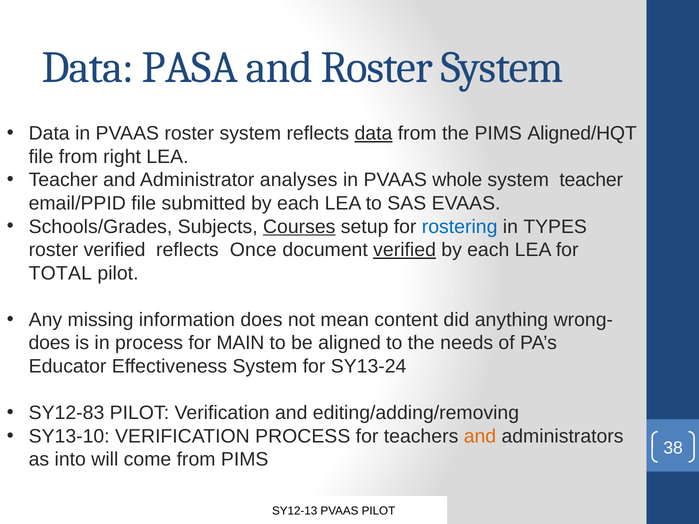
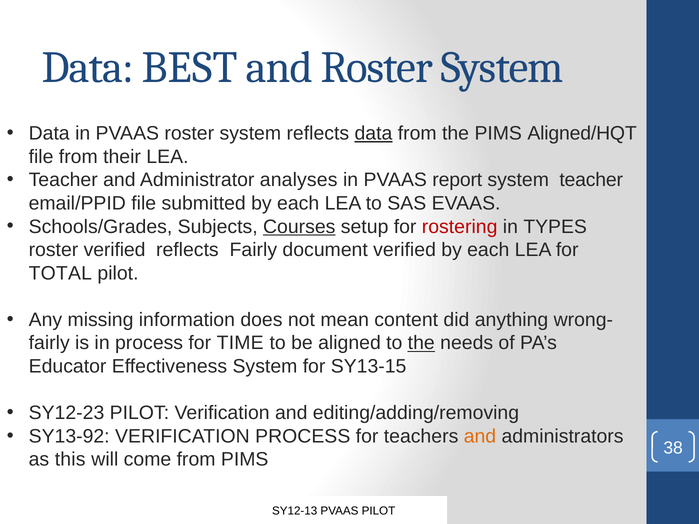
PASA: PASA -> BEST
right: right -> their
whole: whole -> report
rostering colour: blue -> red
reflects Once: Once -> Fairly
verified at (405, 250) underline: present -> none
does at (49, 343): does -> fairly
MAIN: MAIN -> TIME
the at (421, 343) underline: none -> present
SY13-24: SY13-24 -> SY13-15
SY12-83: SY12-83 -> SY12-23
SY13-10: SY13-10 -> SY13-92
into: into -> this
